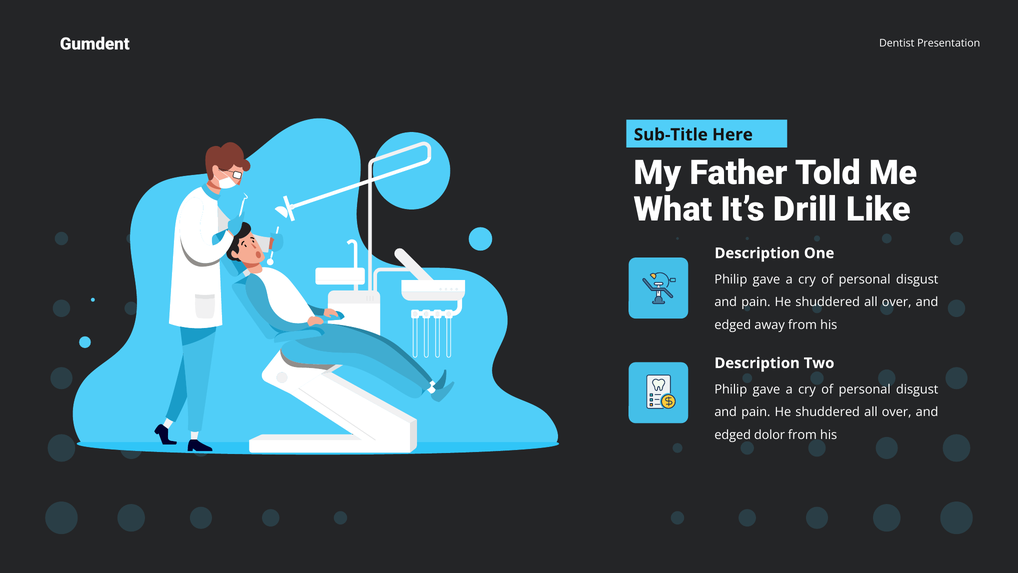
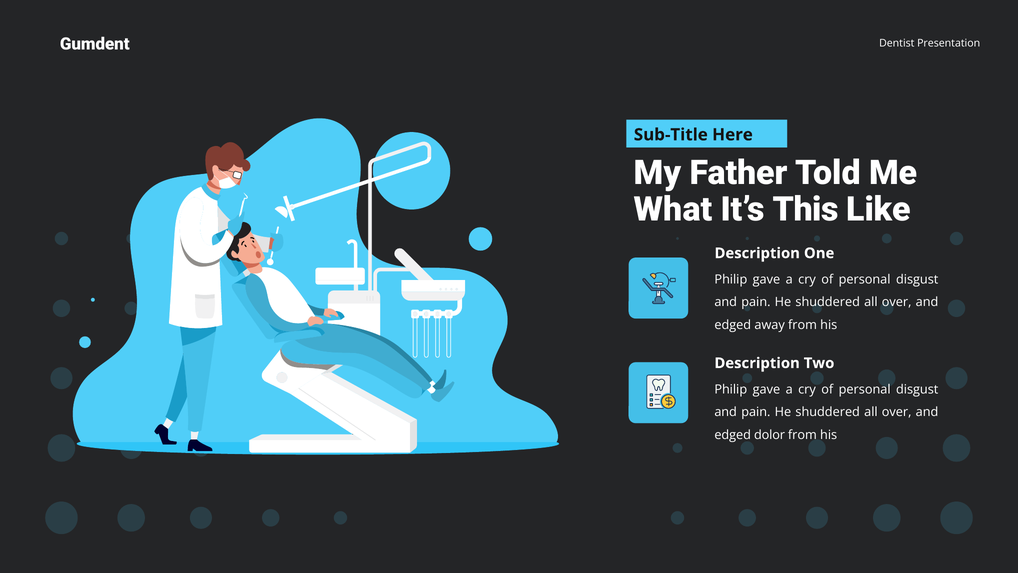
Drill: Drill -> This
